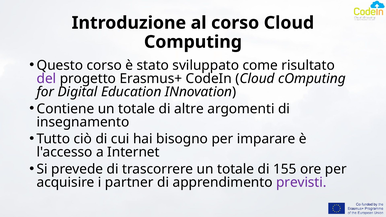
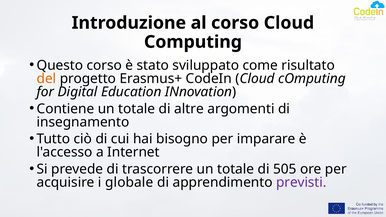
del colour: purple -> orange
155: 155 -> 505
partner: partner -> globale
